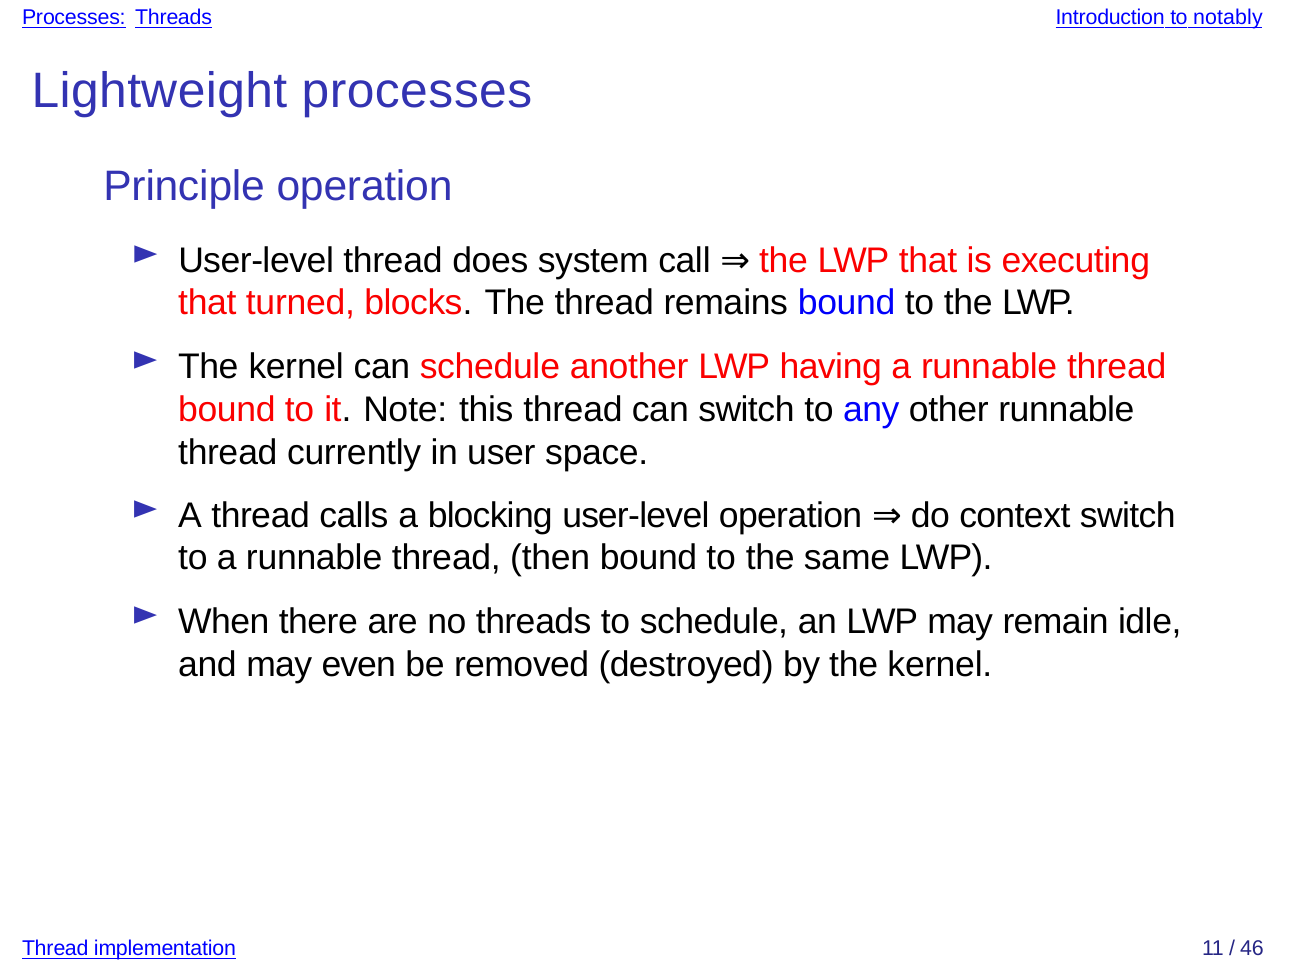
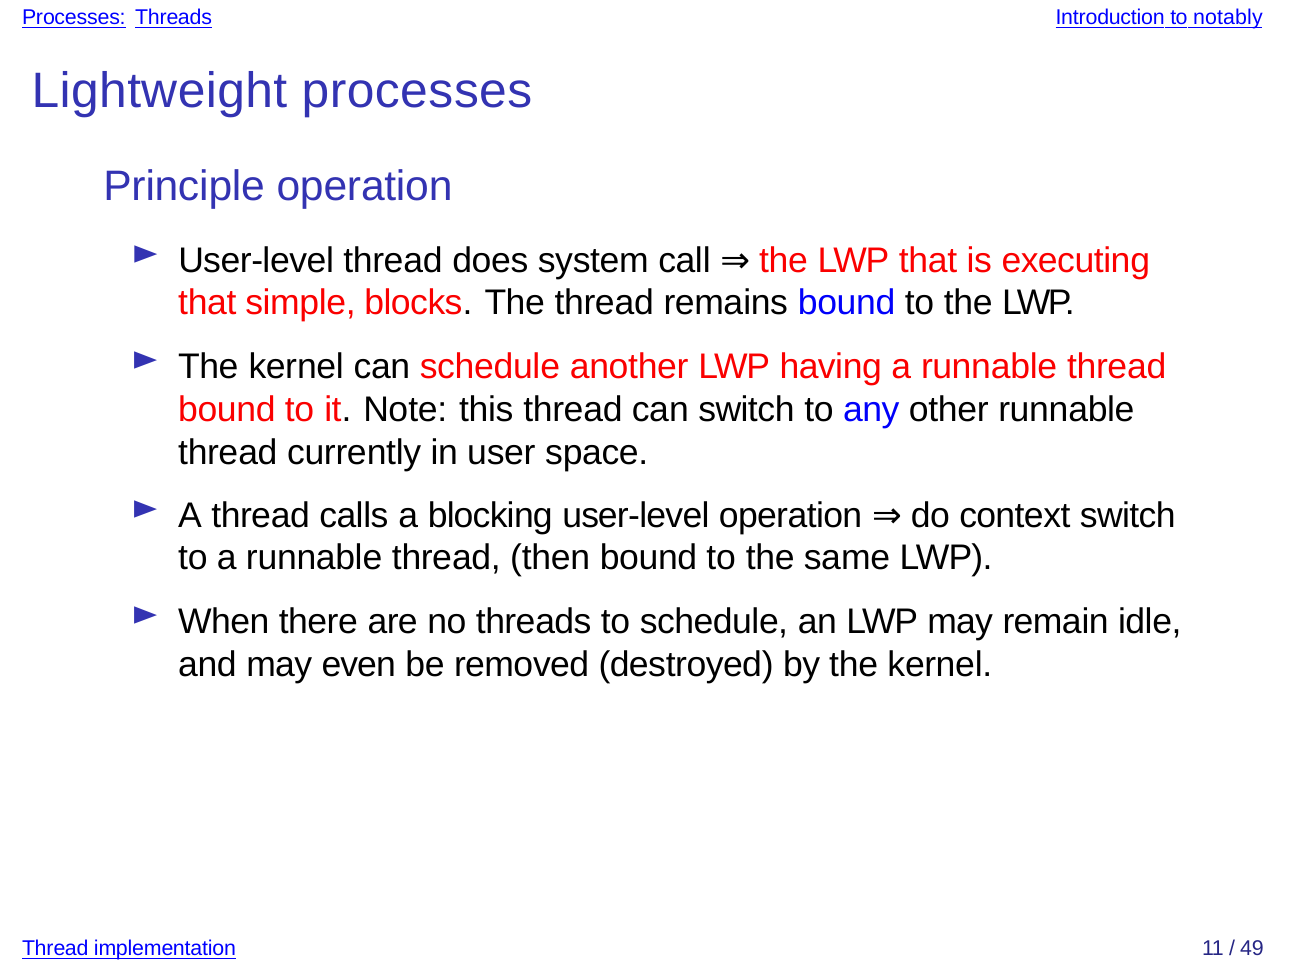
turned: turned -> simple
46: 46 -> 49
